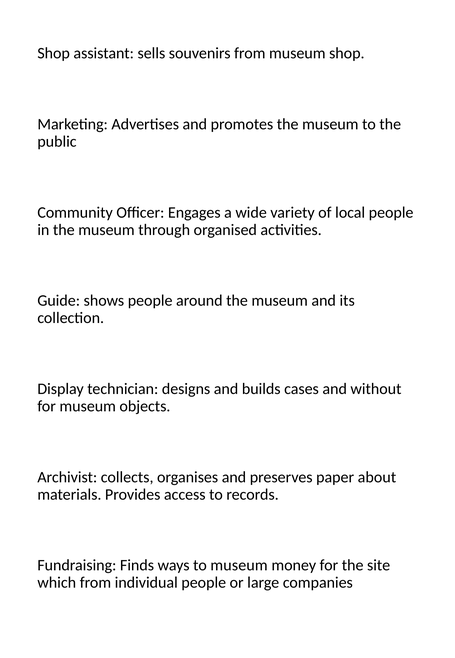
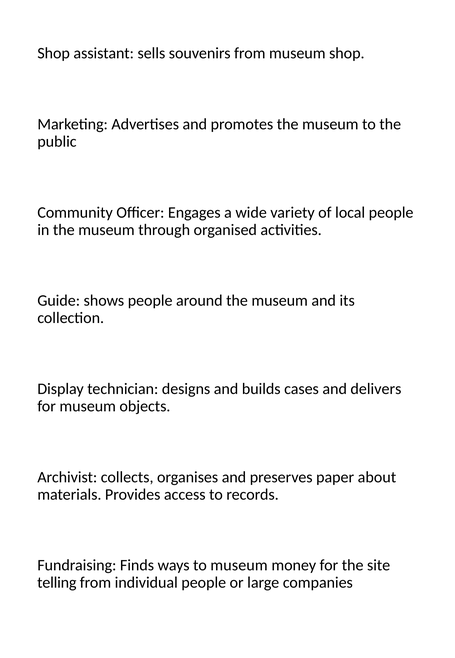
without: without -> delivers
which: which -> telling
